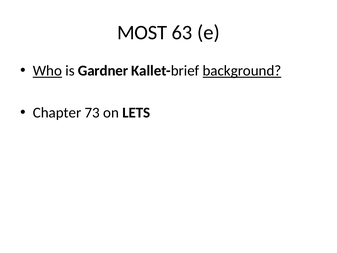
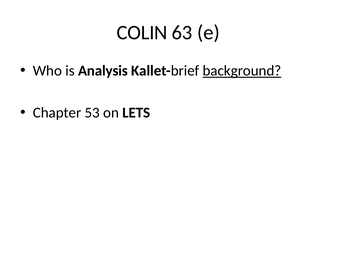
MOST: MOST -> COLIN
Who underline: present -> none
Gardner: Gardner -> Analysis
73: 73 -> 53
